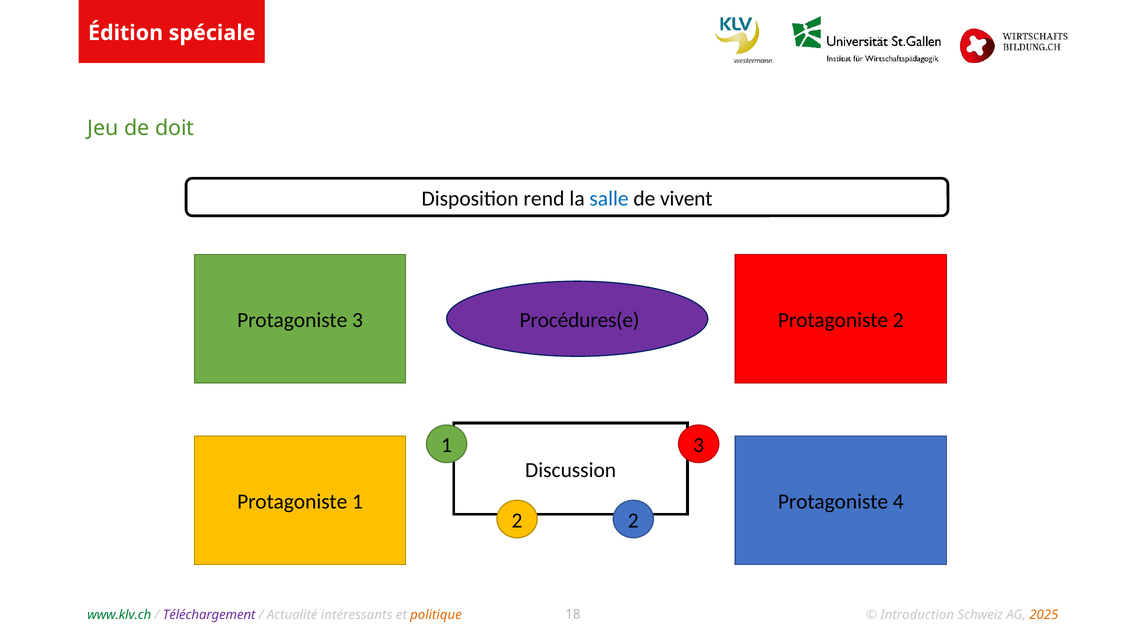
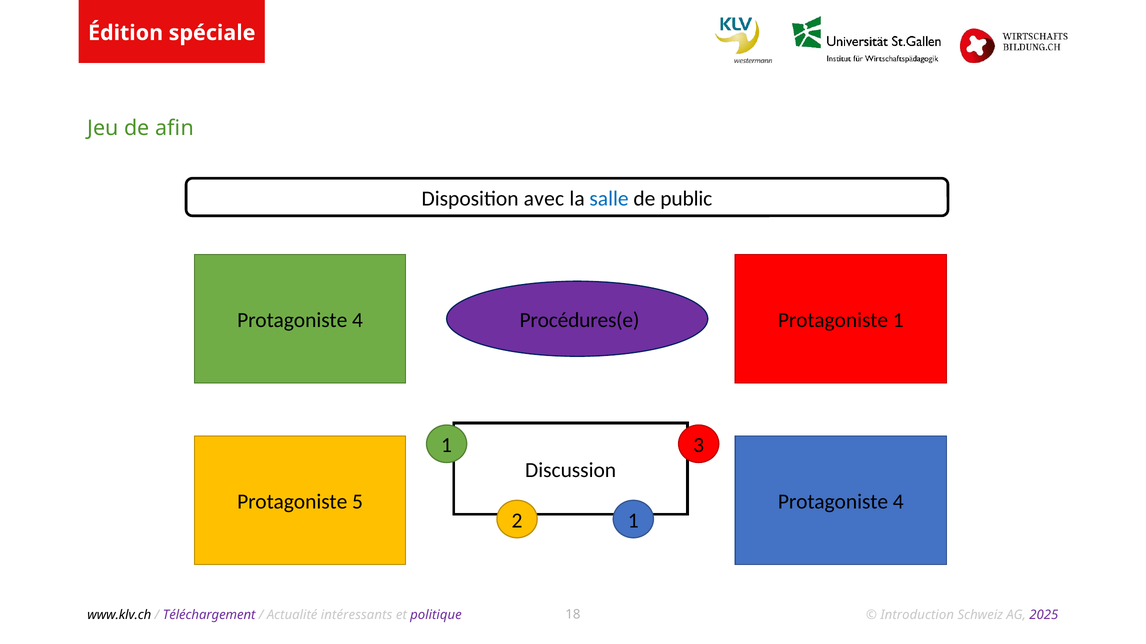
doit: doit -> afin
rend: rend -> avec
vivent: vivent -> public
3 at (357, 320): 3 -> 4
Protagoniste 2: 2 -> 1
Protagoniste 1: 1 -> 5
2 2: 2 -> 1
www.klv.ch colour: green -> black
politique colour: orange -> purple
2025 colour: orange -> purple
